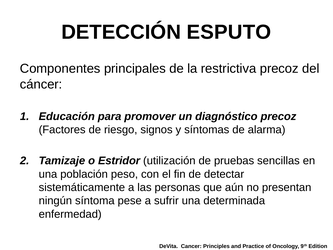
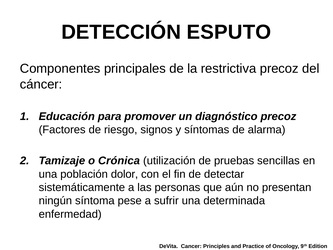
Estridor: Estridor -> Crónica
peso: peso -> dolor
